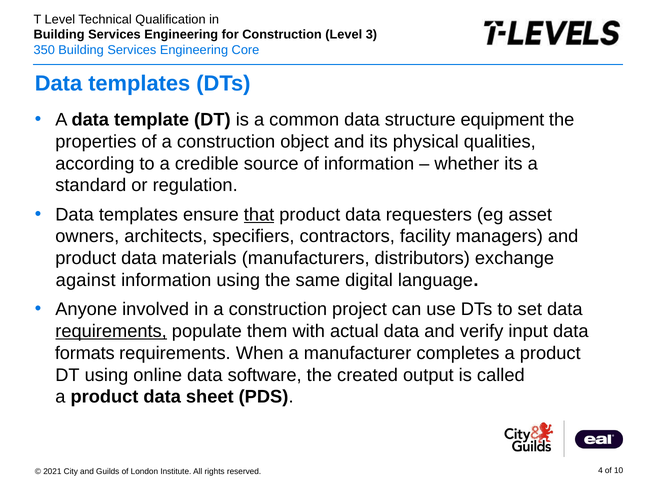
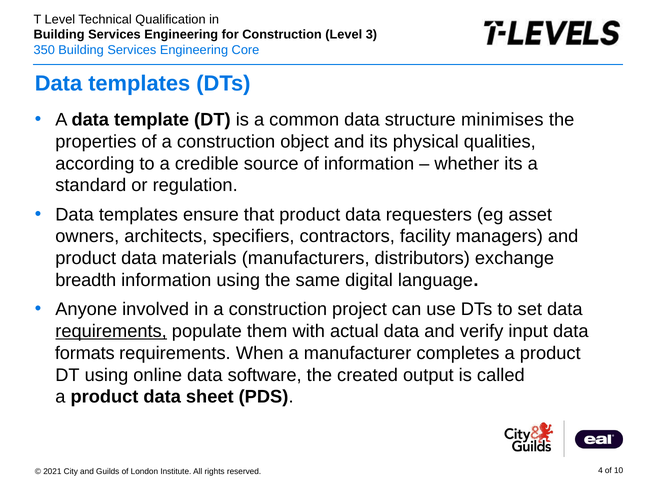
equipment: equipment -> minimises
that underline: present -> none
against: against -> breadth
